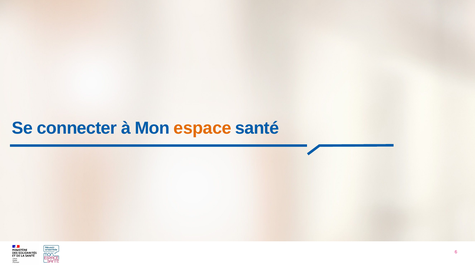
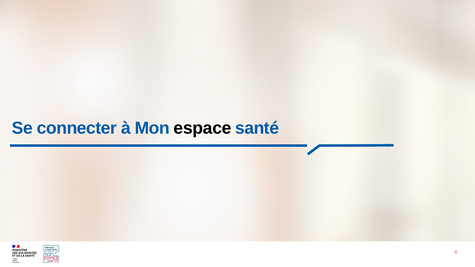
espace colour: orange -> black
